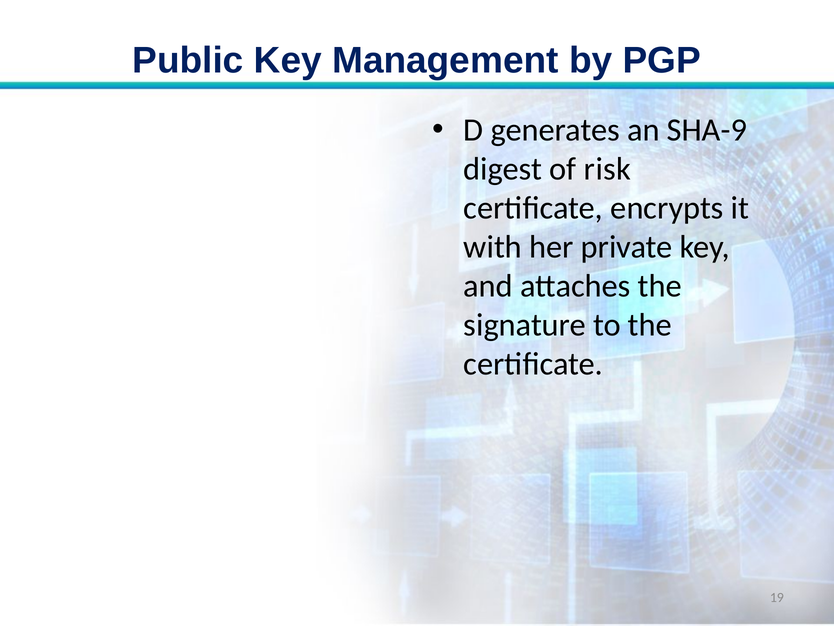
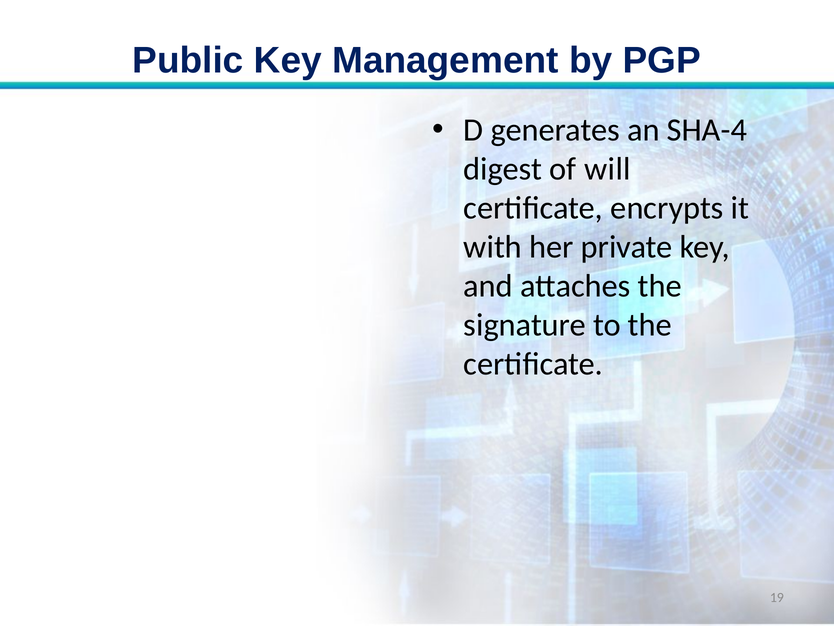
SHA-9: SHA-9 -> SHA-4
risk: risk -> will
